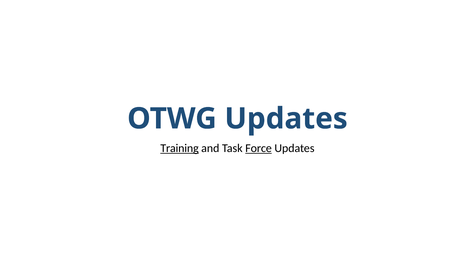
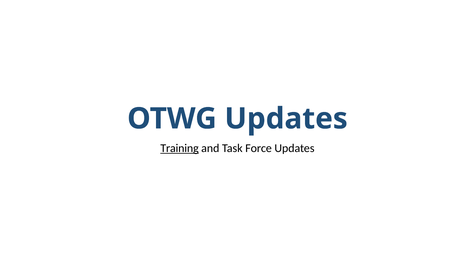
Force underline: present -> none
